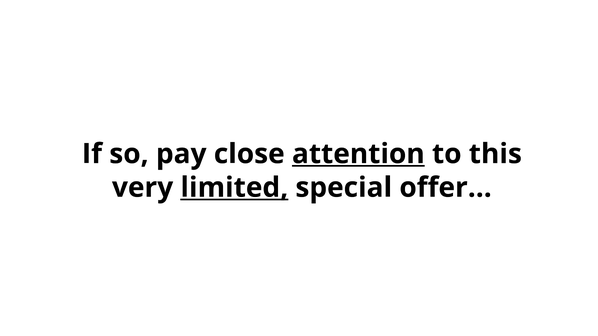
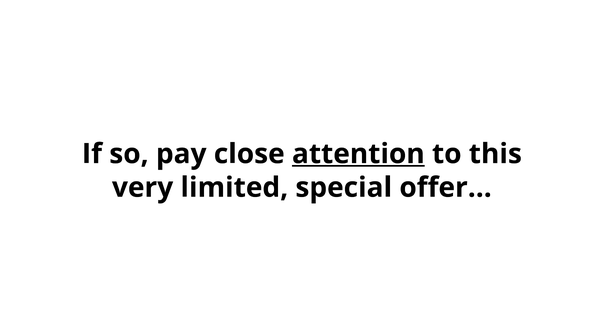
limited underline: present -> none
